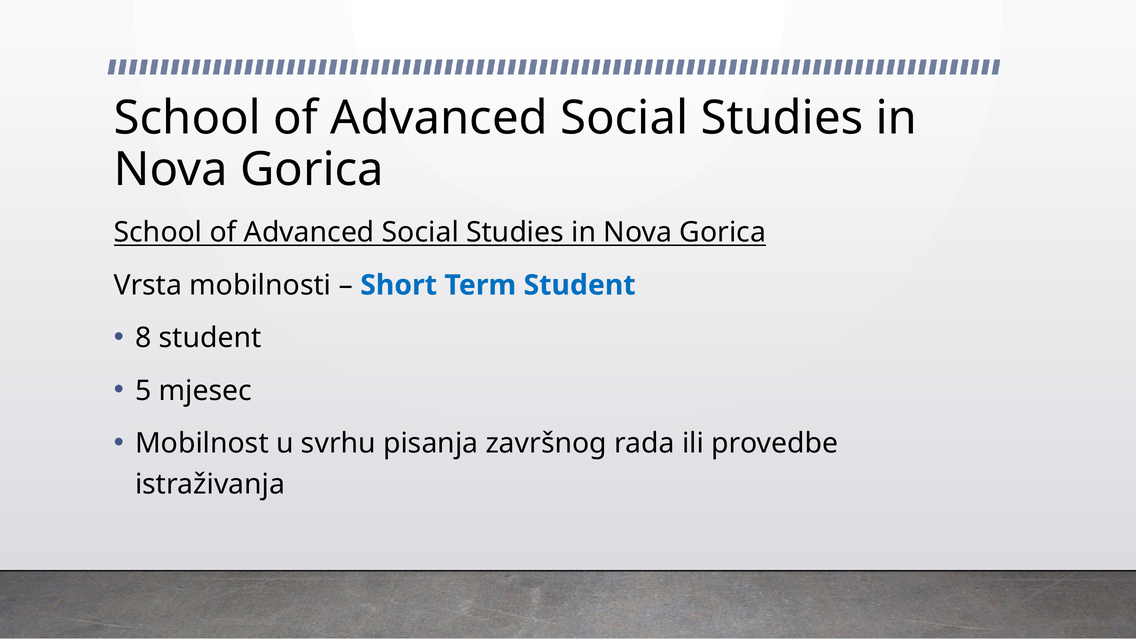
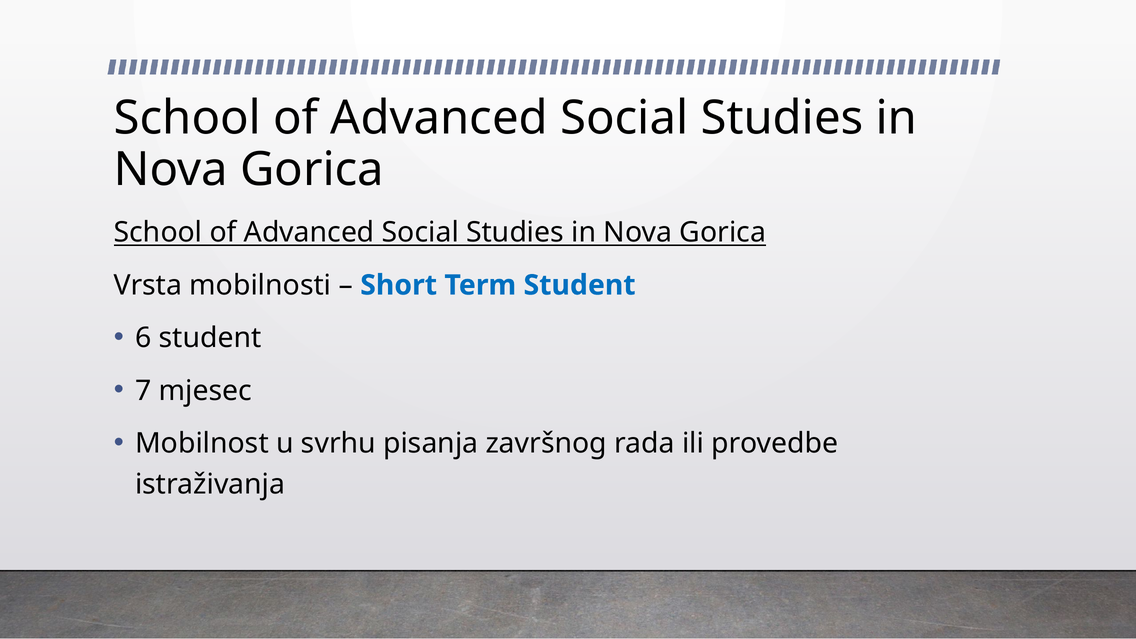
8: 8 -> 6
5: 5 -> 7
